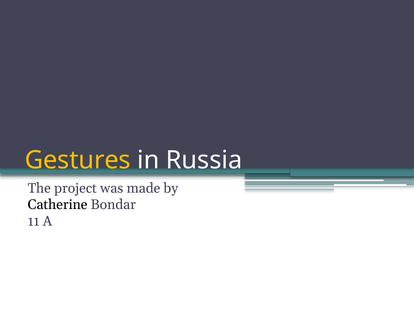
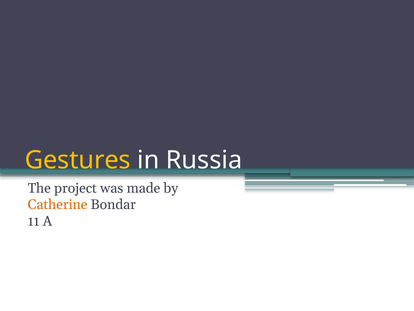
Catherine colour: black -> orange
